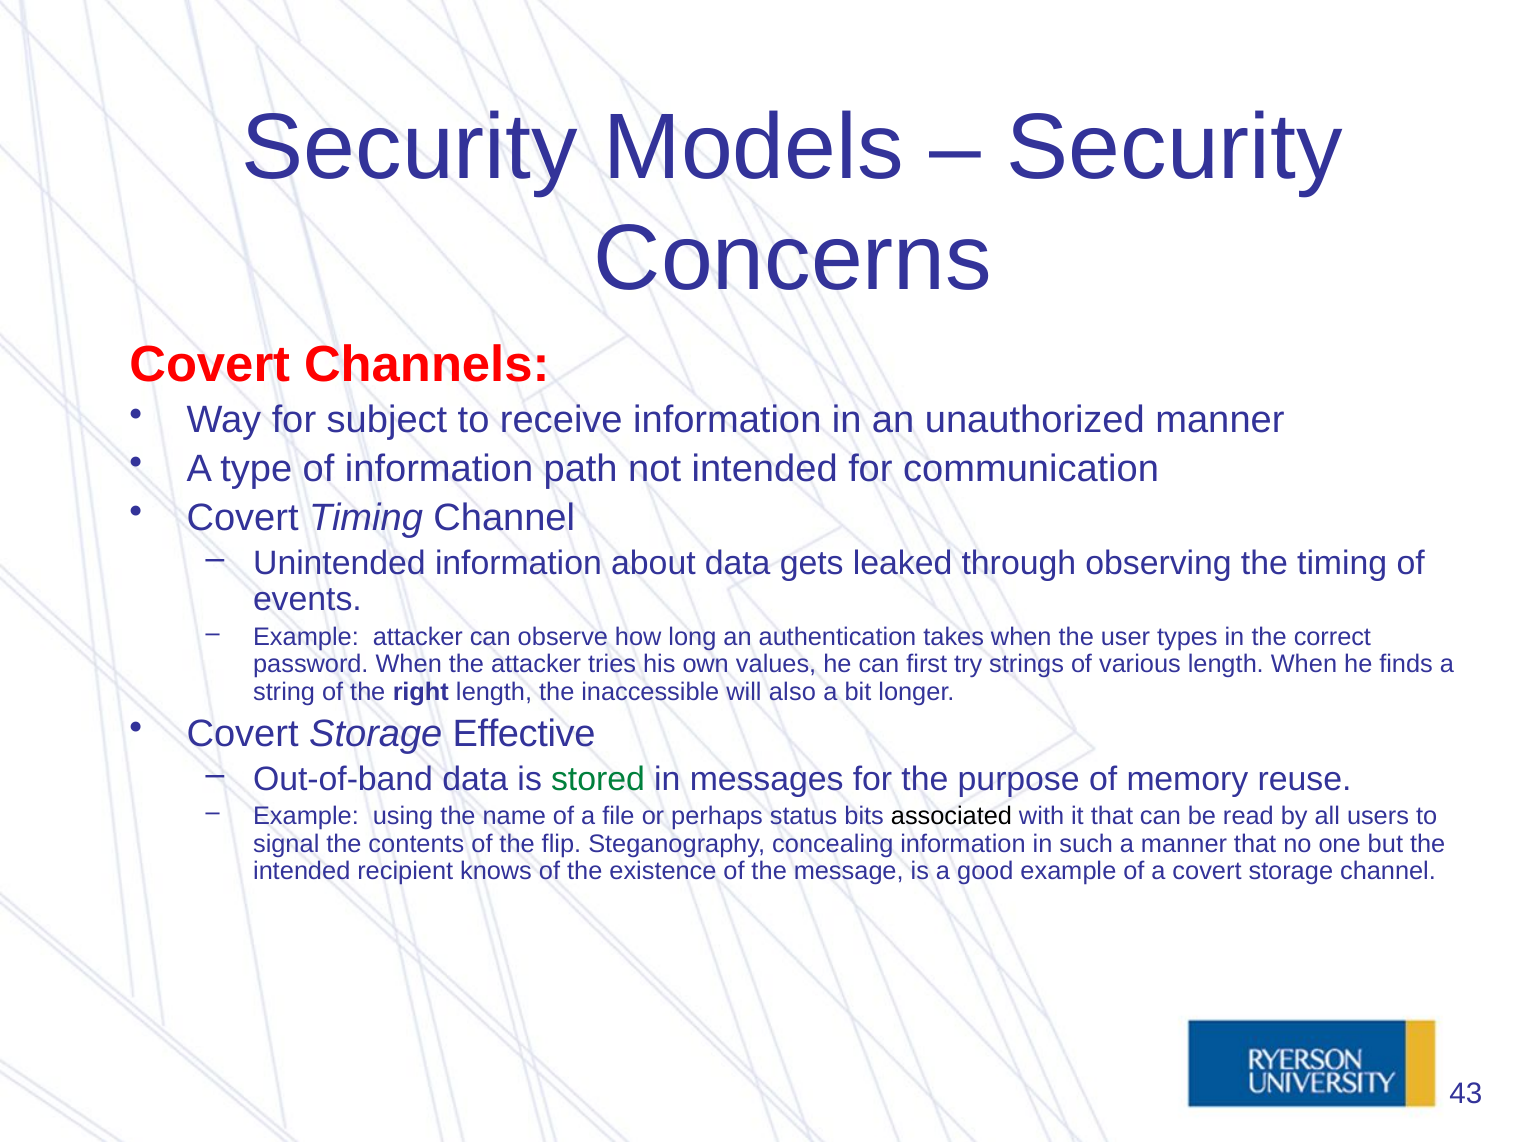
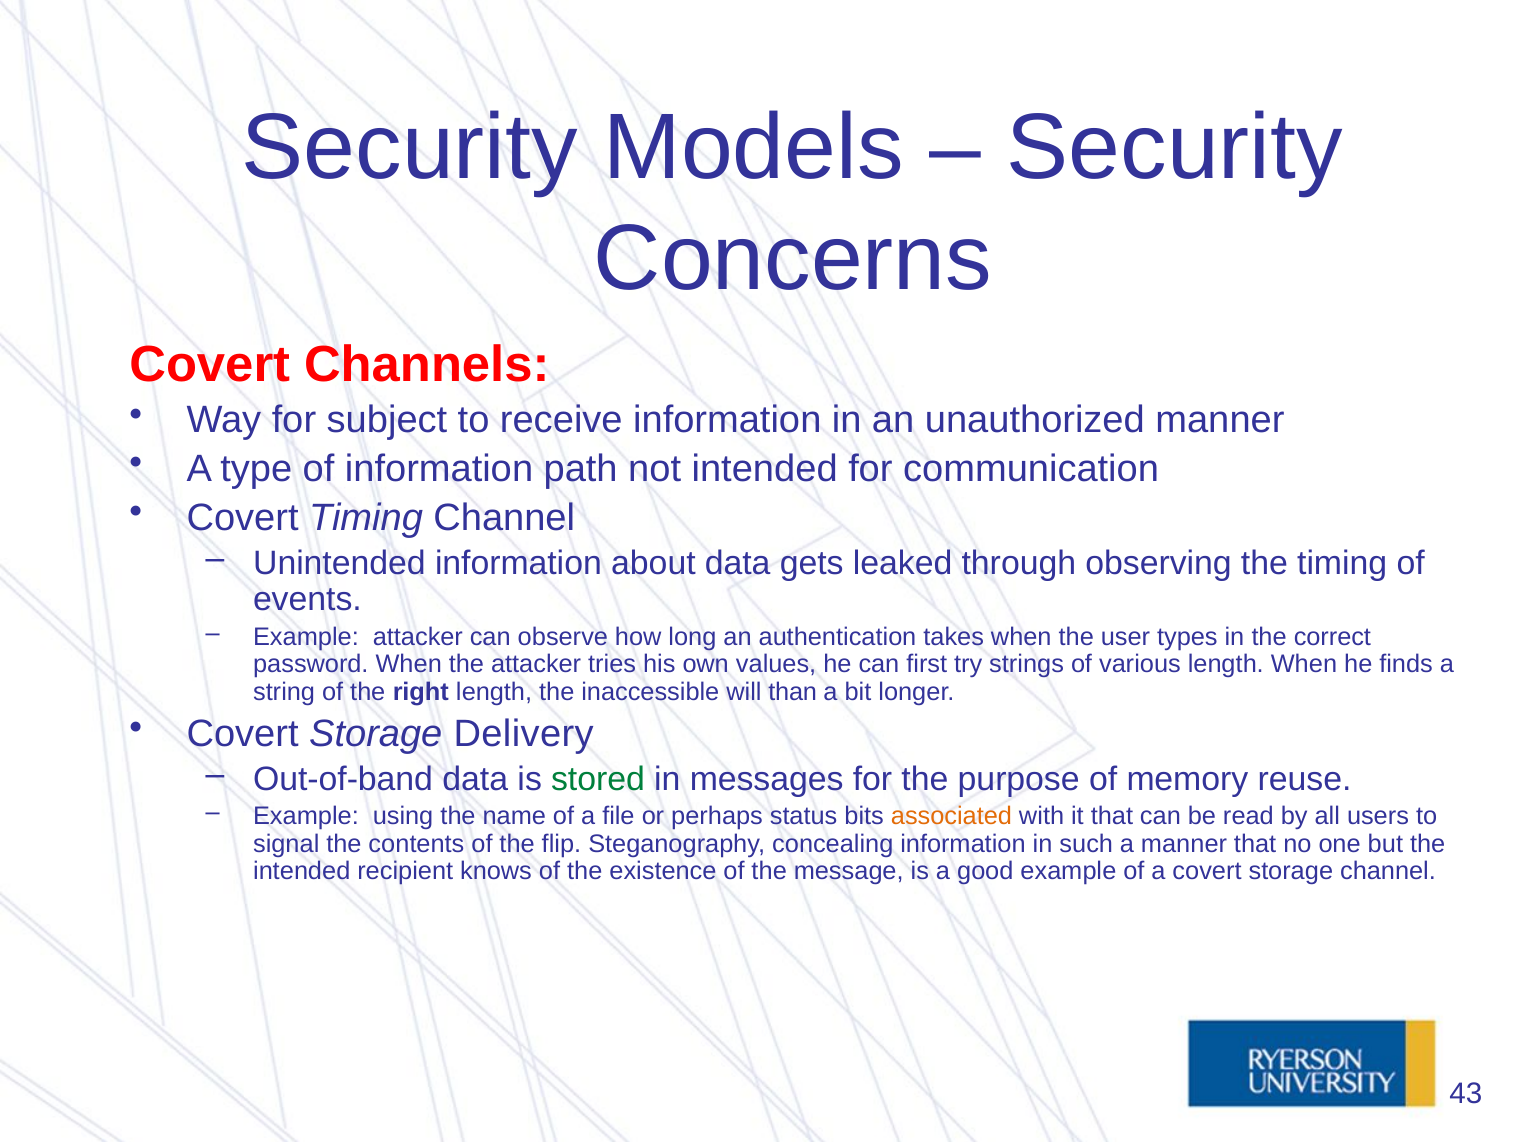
also: also -> than
Effective: Effective -> Delivery
associated colour: black -> orange
